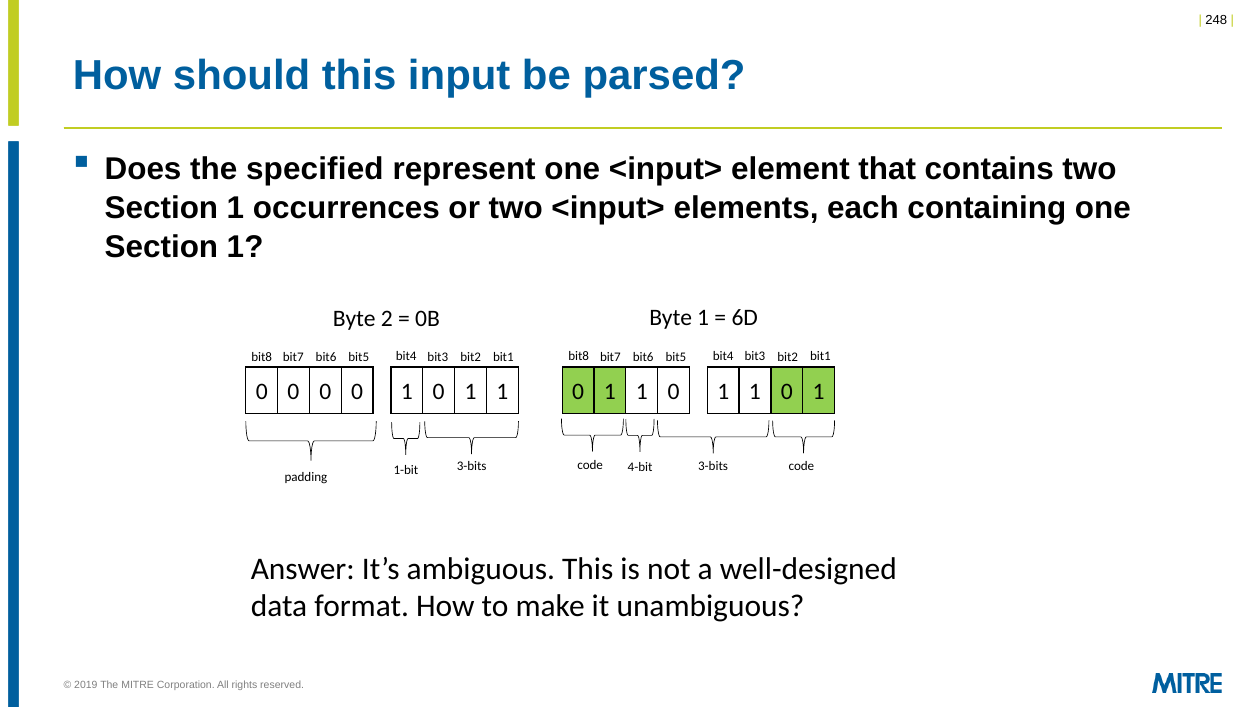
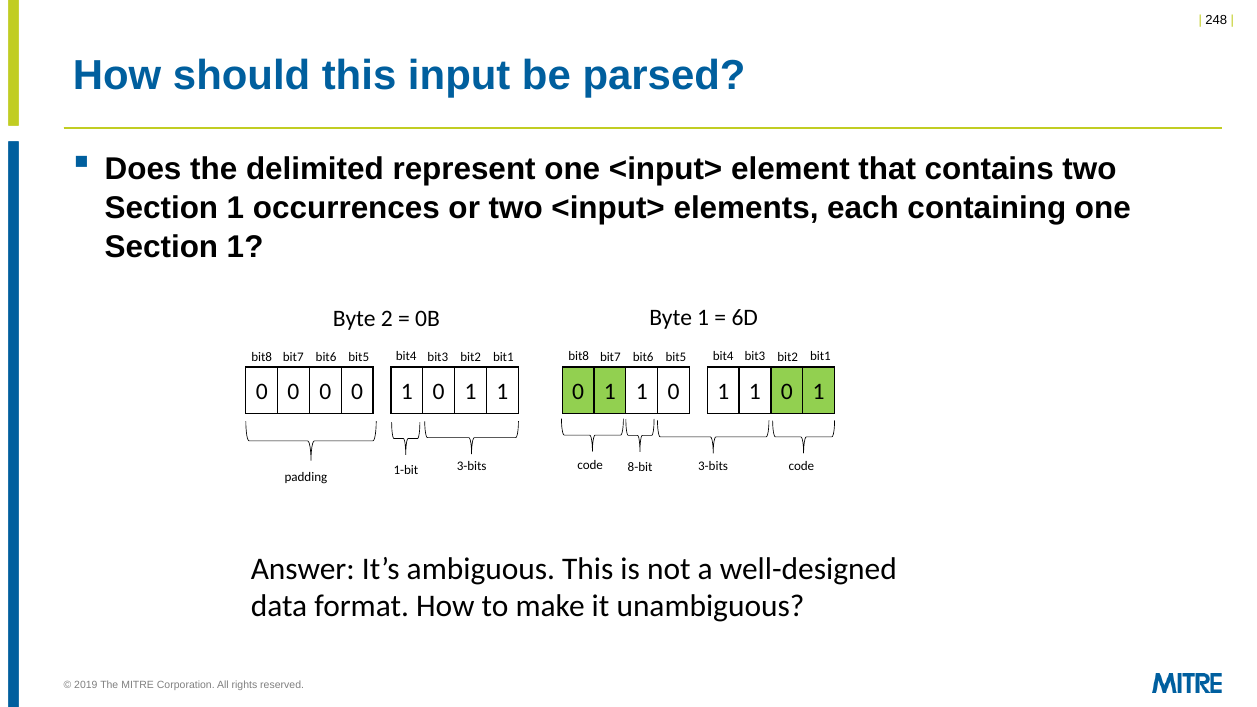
specified: specified -> delimited
4-bit: 4-bit -> 8-bit
